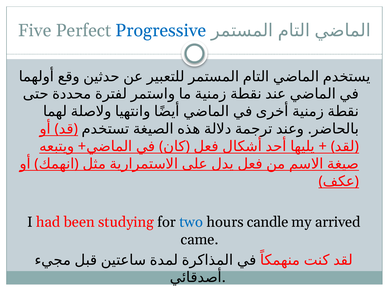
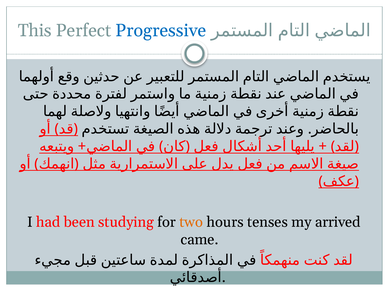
Five: Five -> This
two colour: blue -> orange
candle: candle -> tenses
